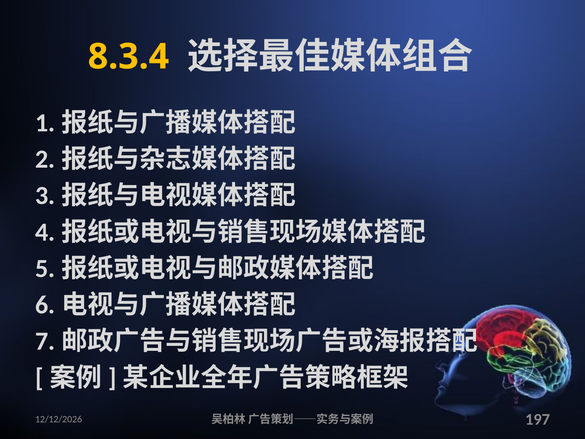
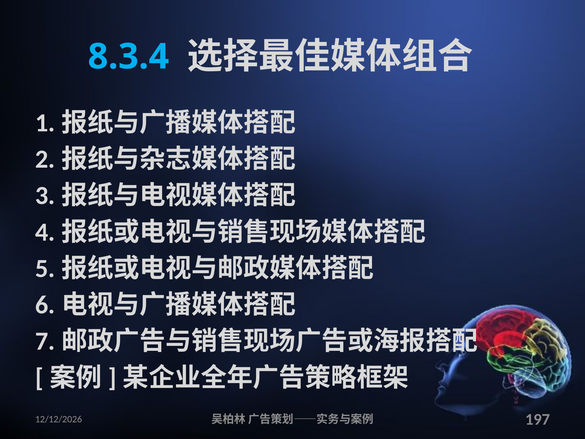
8.3.4 colour: yellow -> light blue
